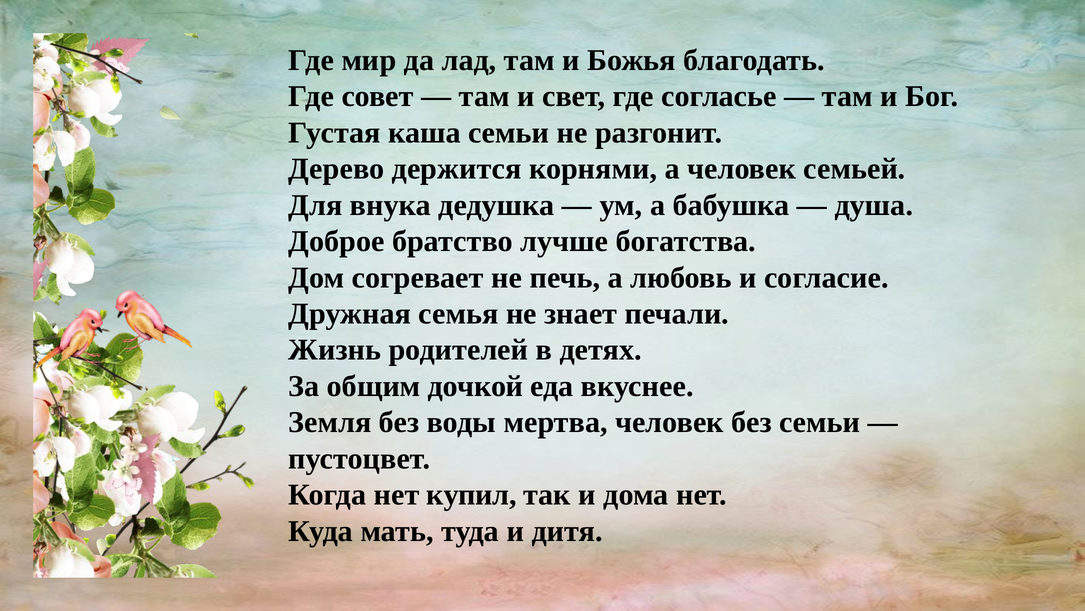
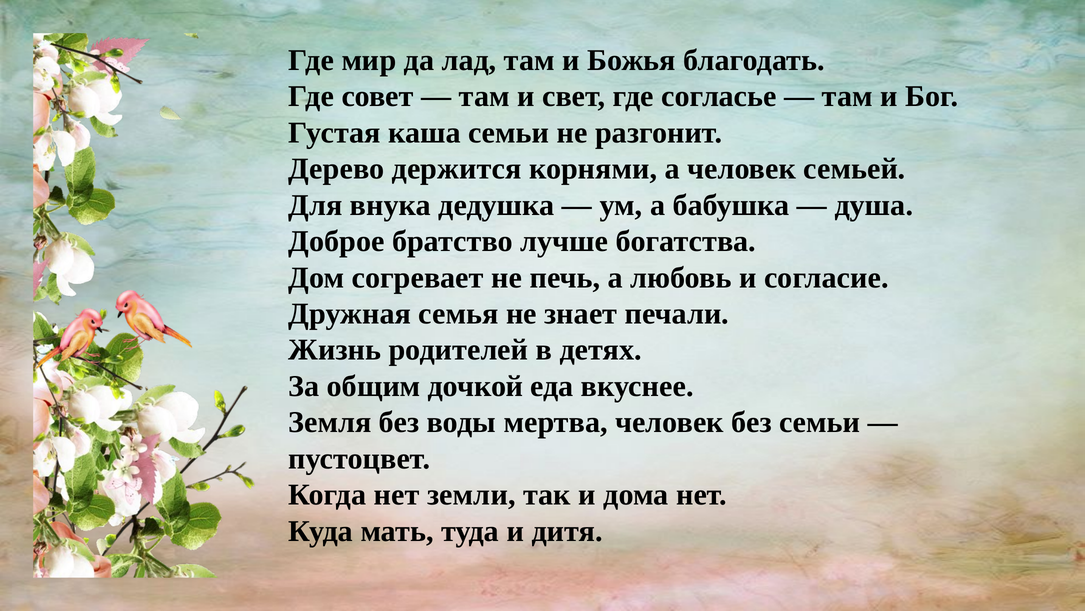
купил: купил -> земли
